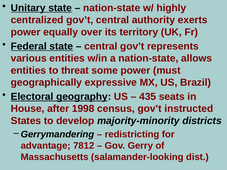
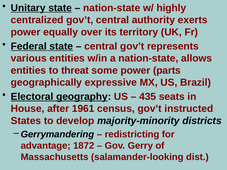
must: must -> parts
1998: 1998 -> 1961
7812: 7812 -> 1872
